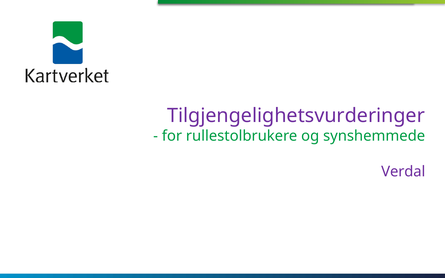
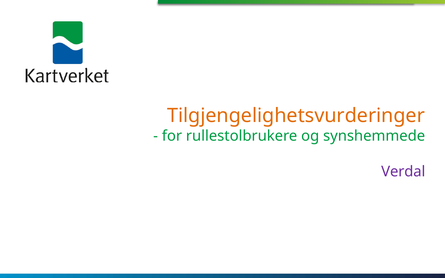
Tilgjengelighetsvurderinger colour: purple -> orange
